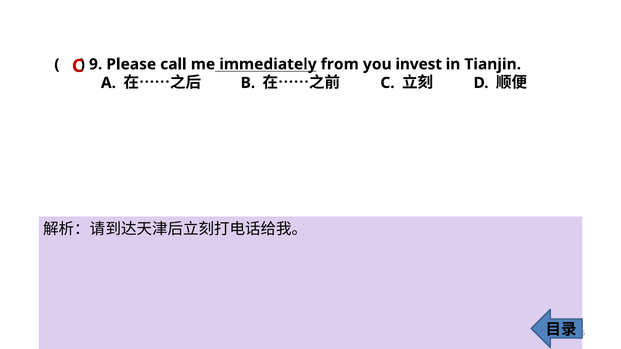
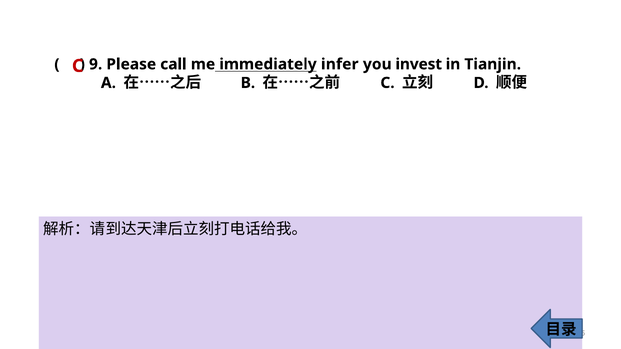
from: from -> infer
